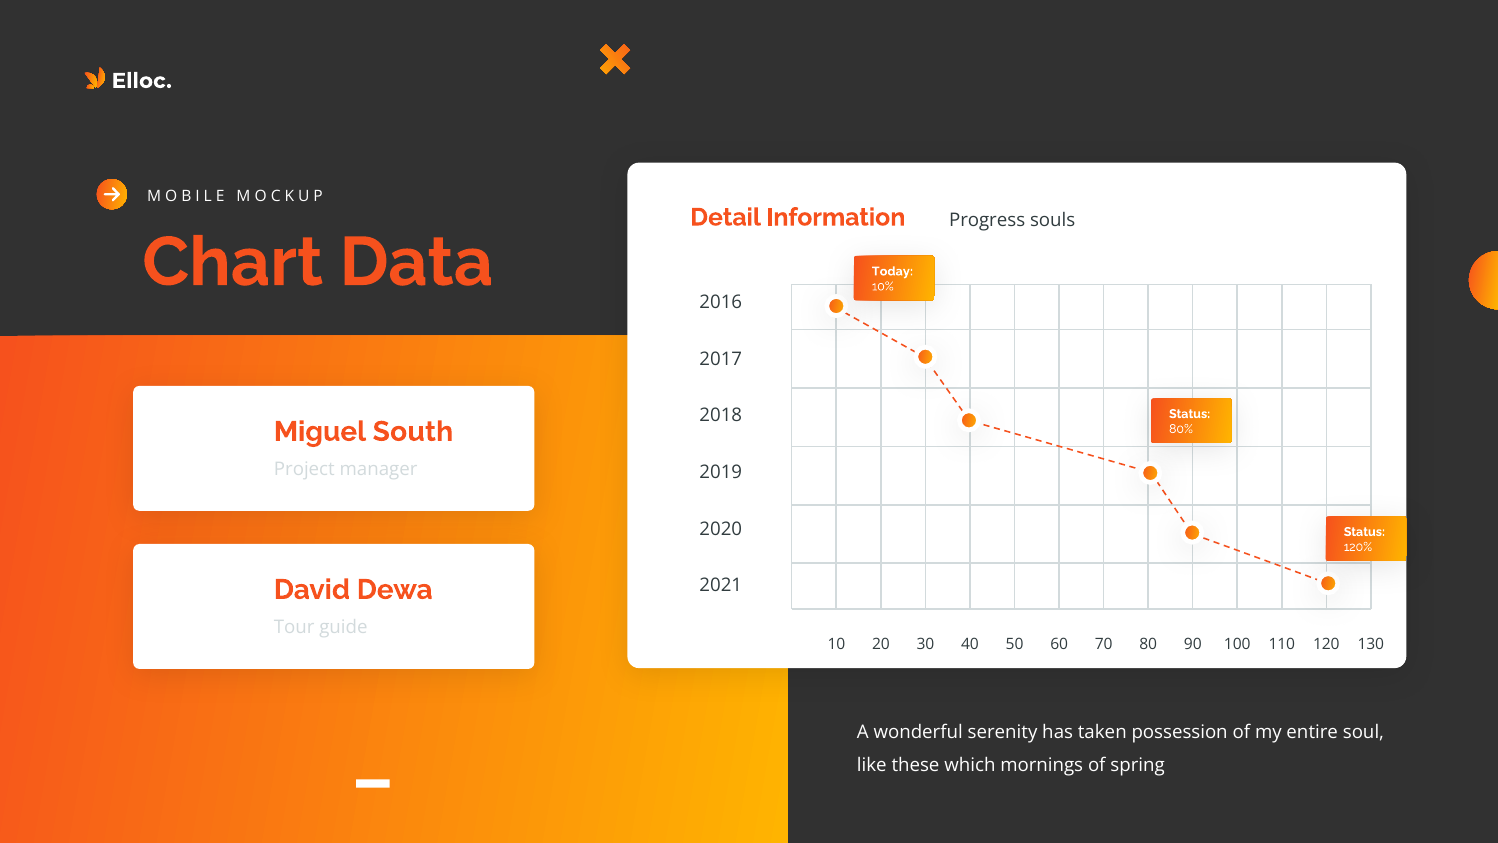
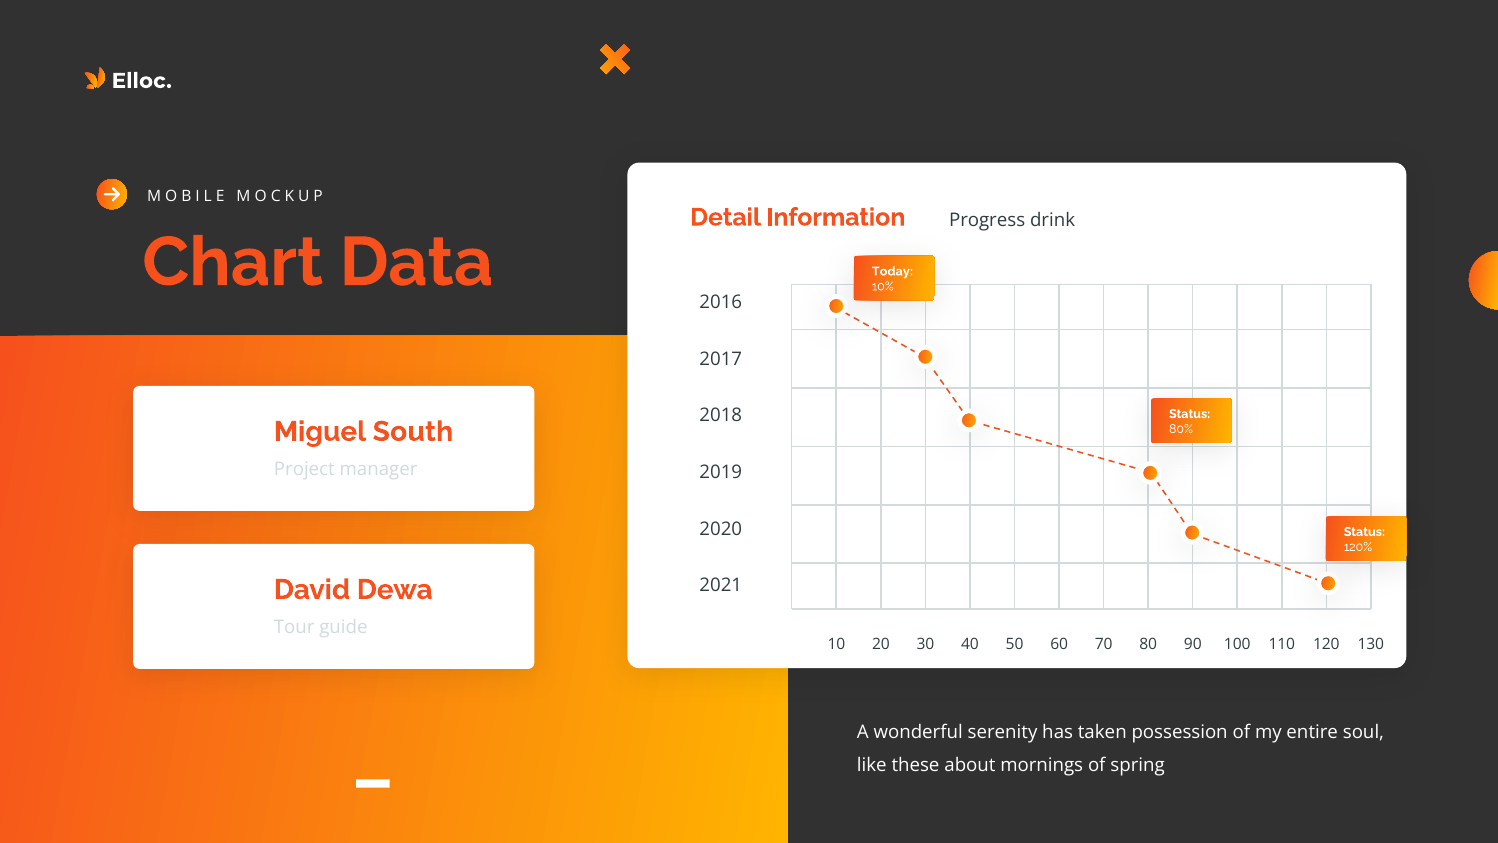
souls: souls -> drink
which: which -> about
